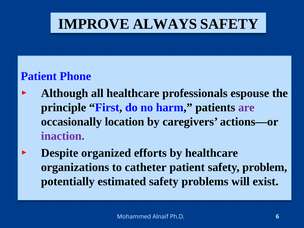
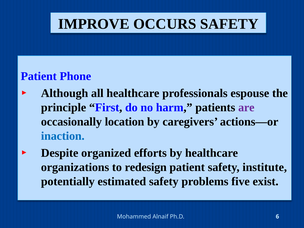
ALWAYS: ALWAYS -> OCCURS
inaction colour: purple -> blue
catheter: catheter -> redesign
problem: problem -> institute
will: will -> five
